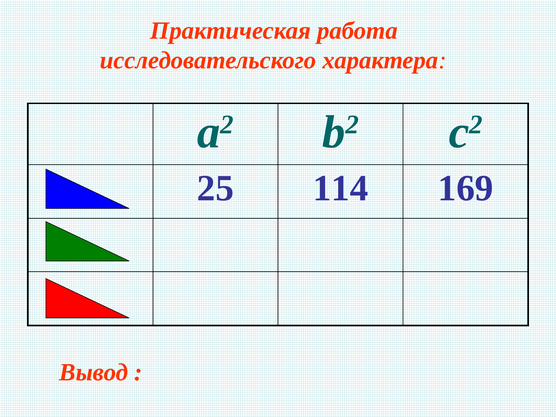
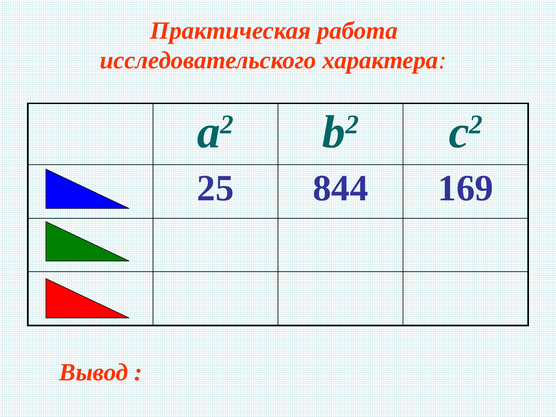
114: 114 -> 844
